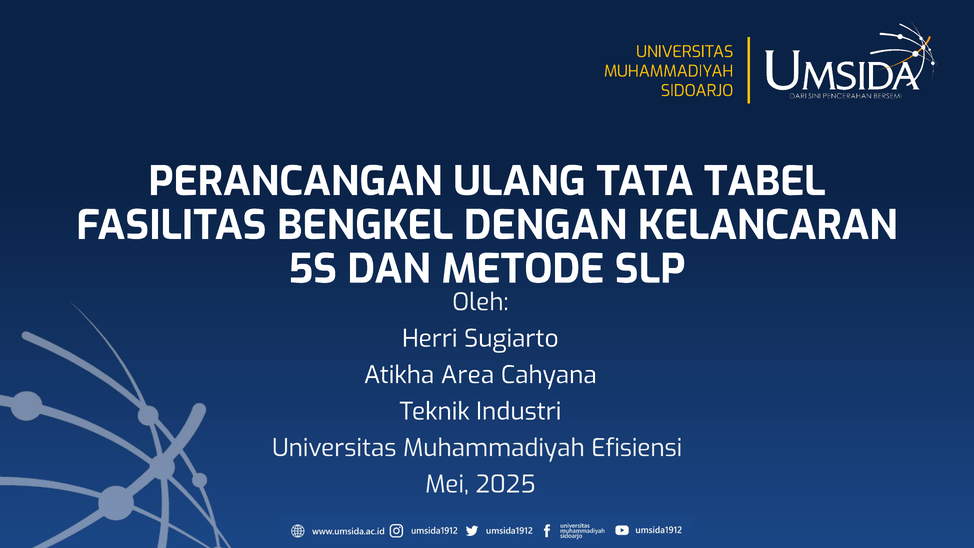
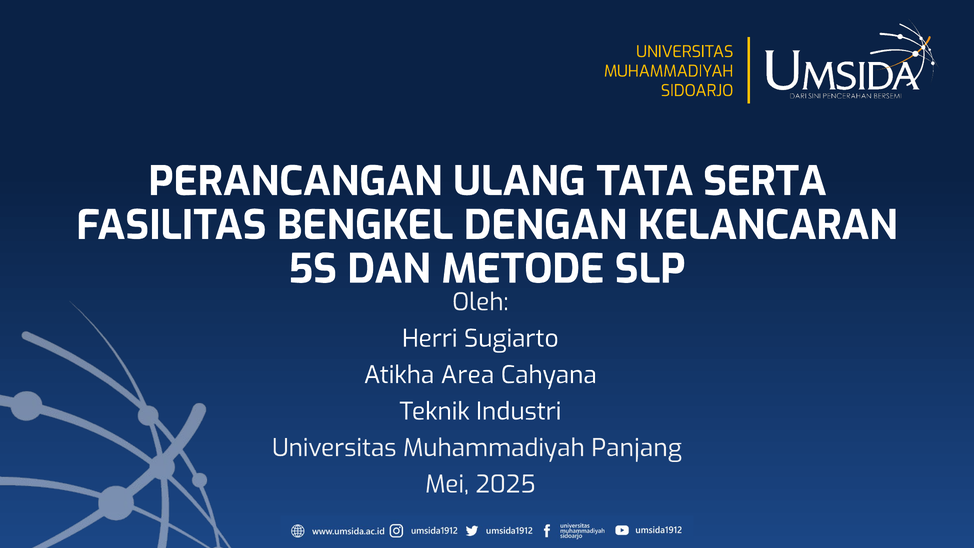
TABEL: TABEL -> SERTA
Efisiensi: Efisiensi -> Panjang
